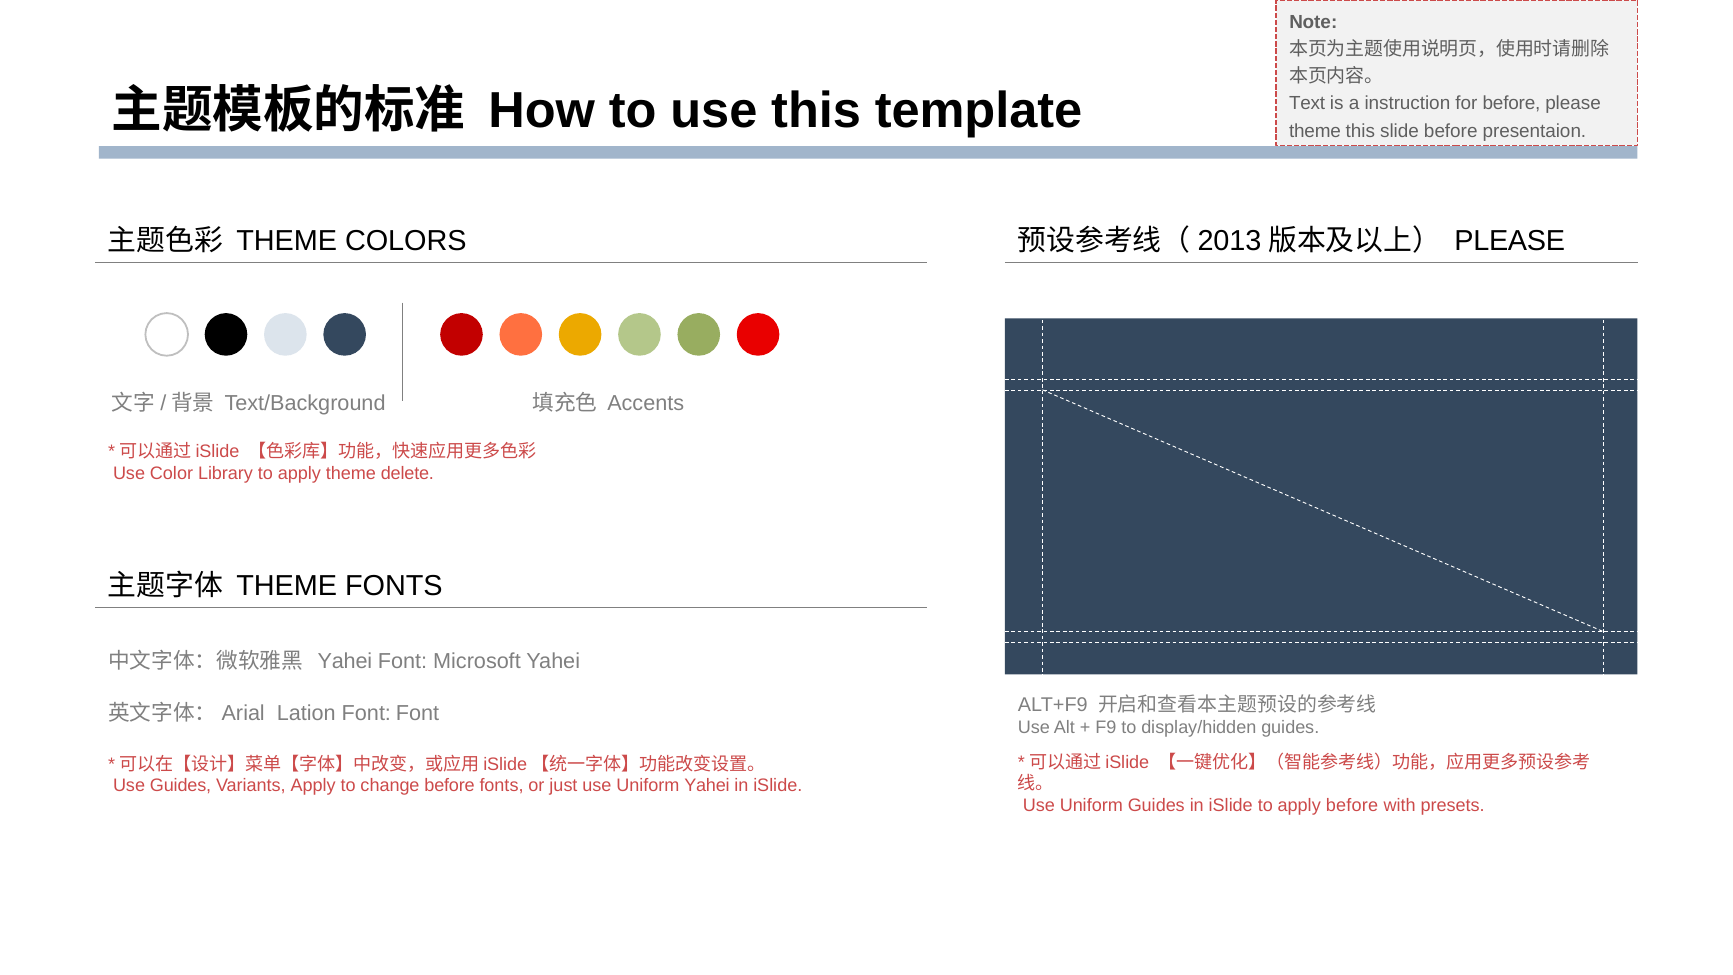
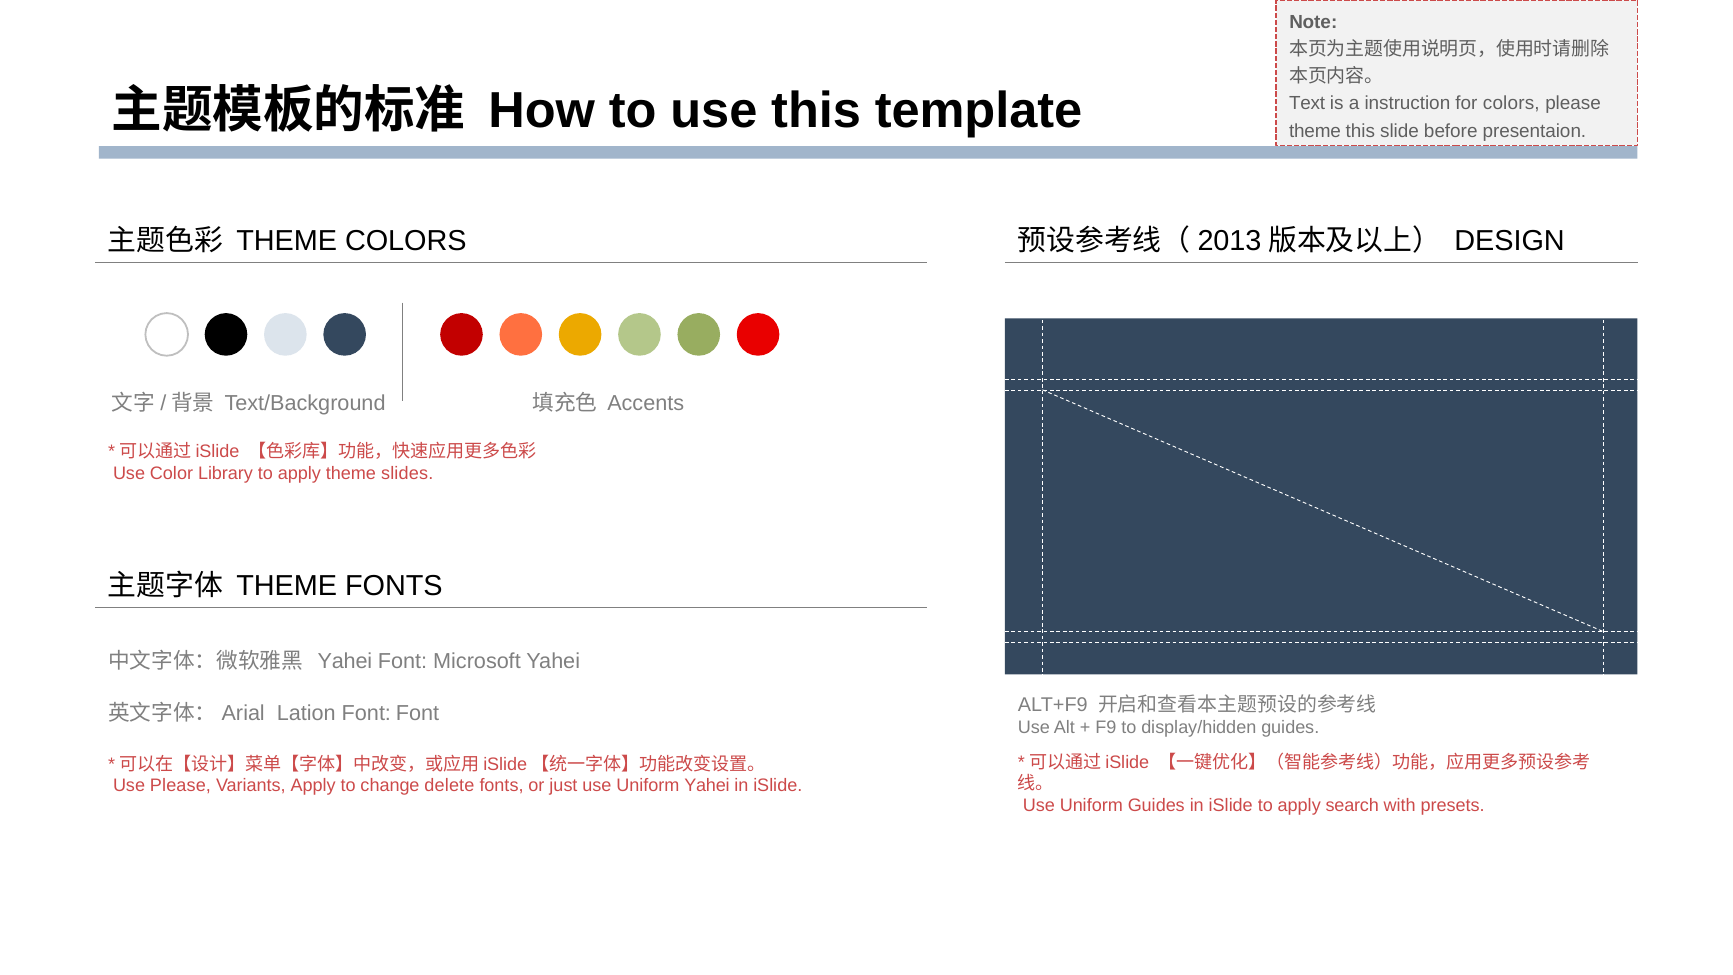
for before: before -> colors
PLEASE at (1510, 241): PLEASE -> DESIGN
delete: delete -> slides
Use Guides: Guides -> Please
change before: before -> delete
apply before: before -> search
